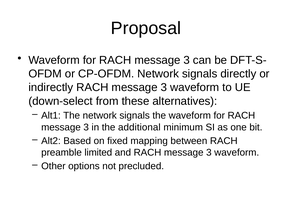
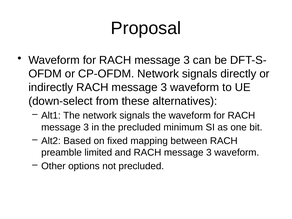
the additional: additional -> precluded
